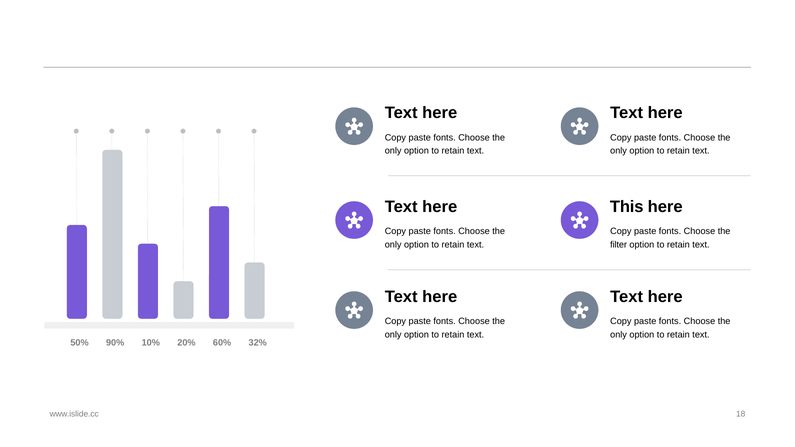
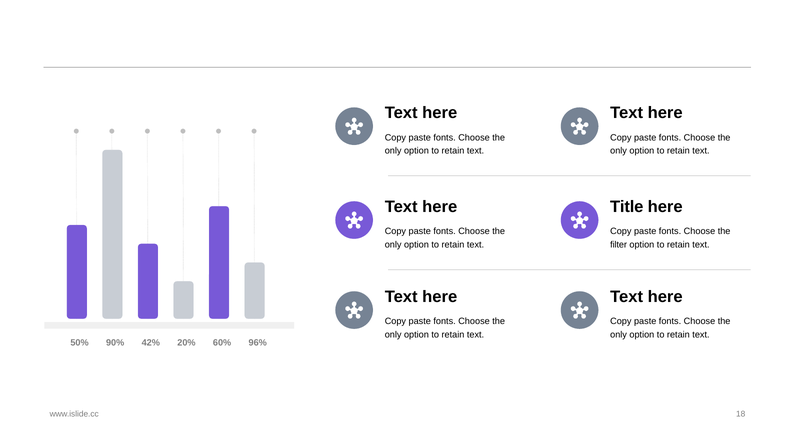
This: This -> Title
10%: 10% -> 42%
32%: 32% -> 96%
